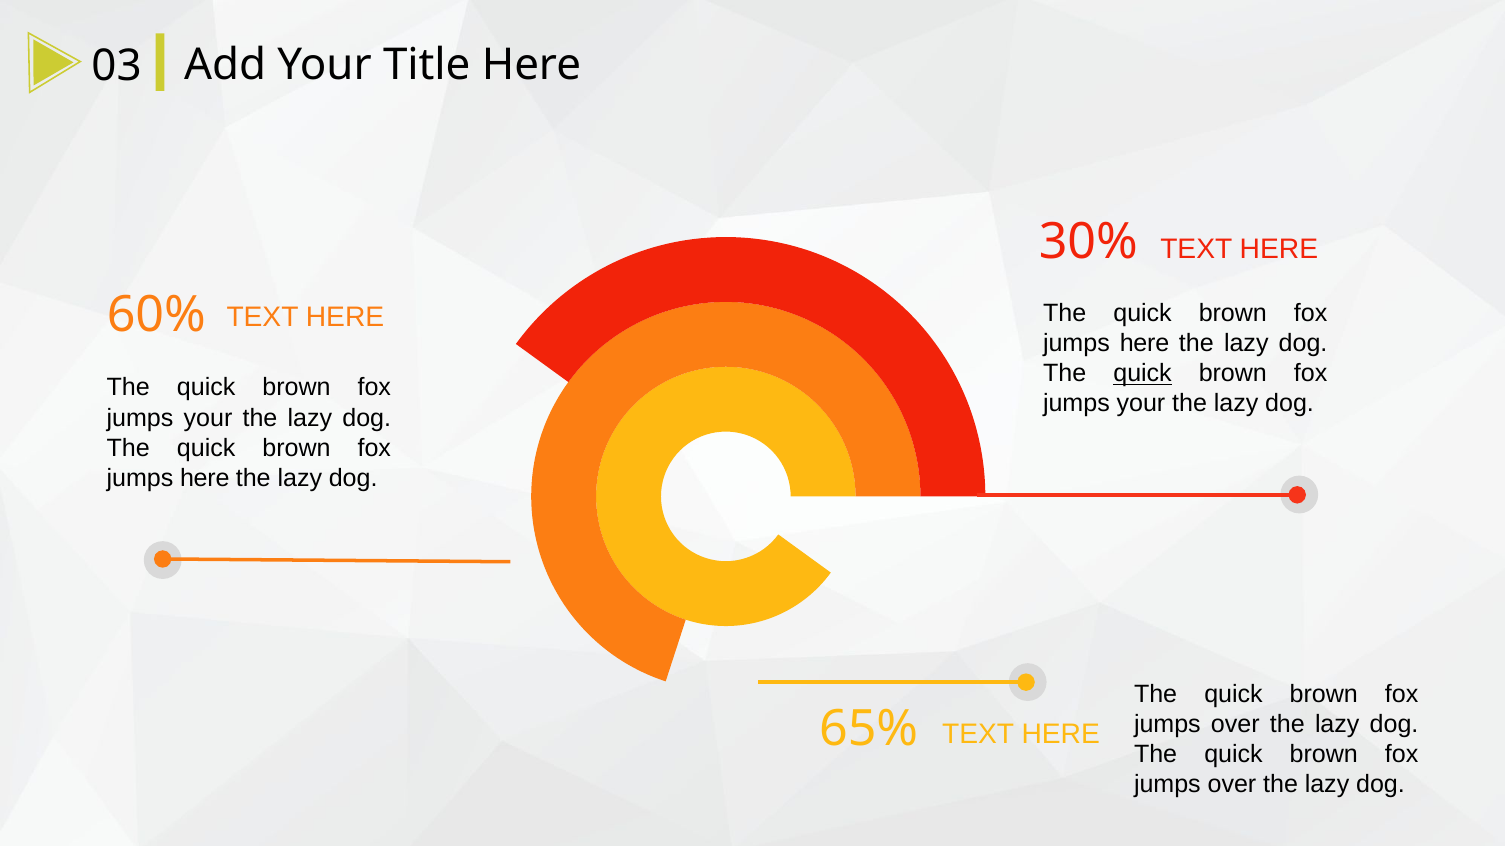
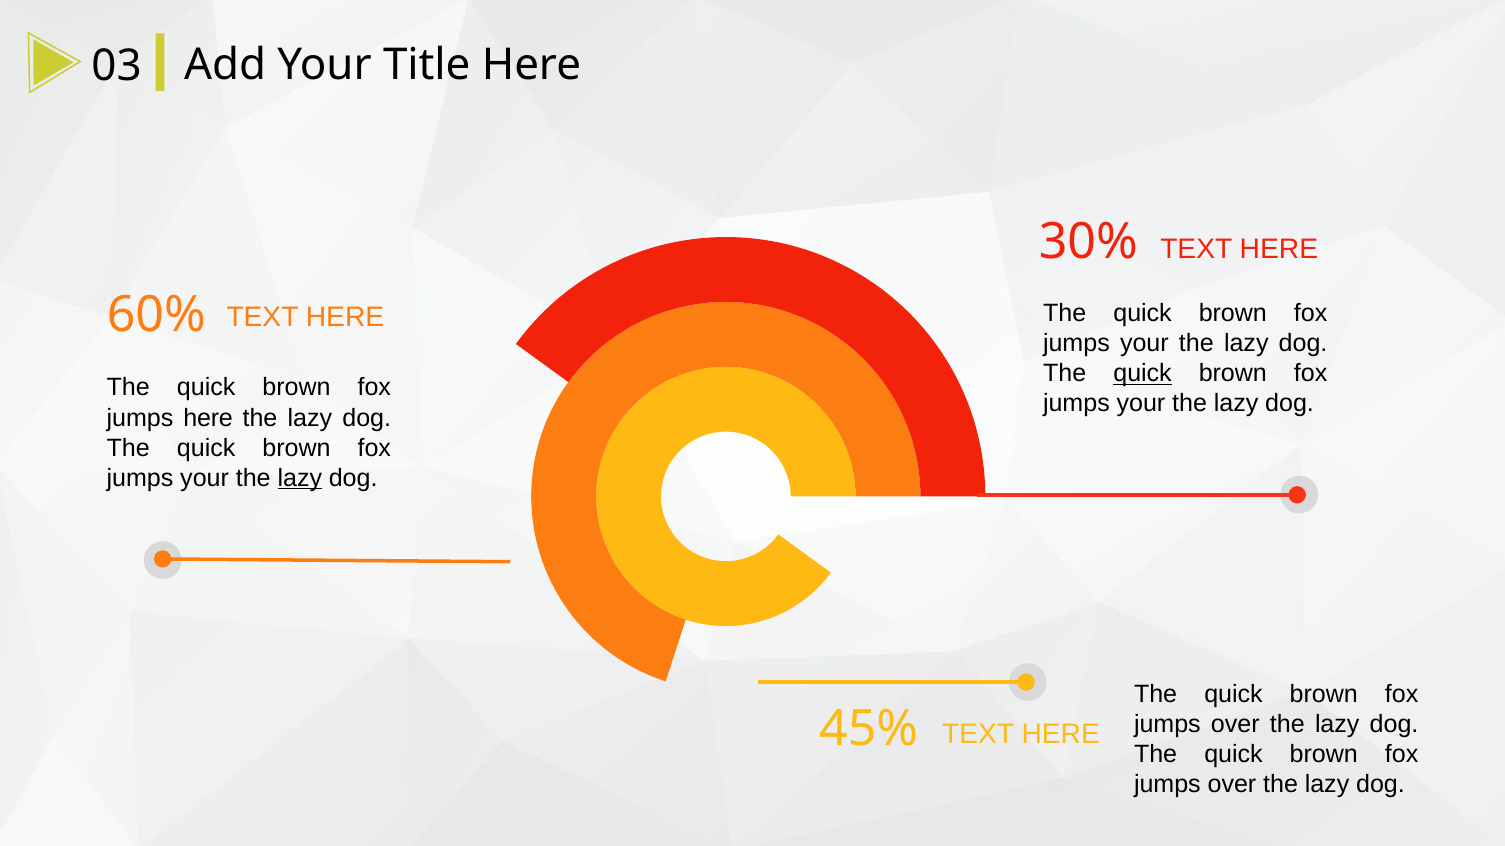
here at (1145, 344): here -> your
your at (208, 418): your -> here
here at (205, 478): here -> your
lazy at (300, 478) underline: none -> present
65%: 65% -> 45%
